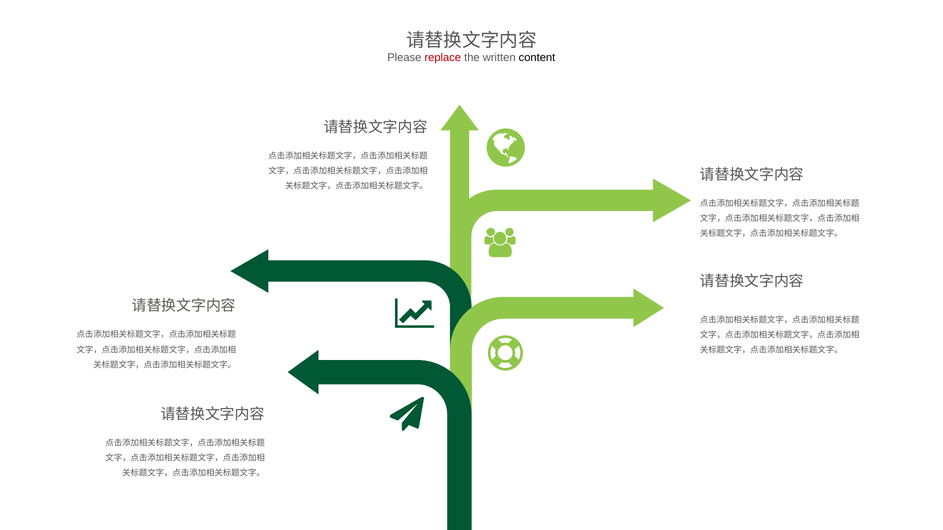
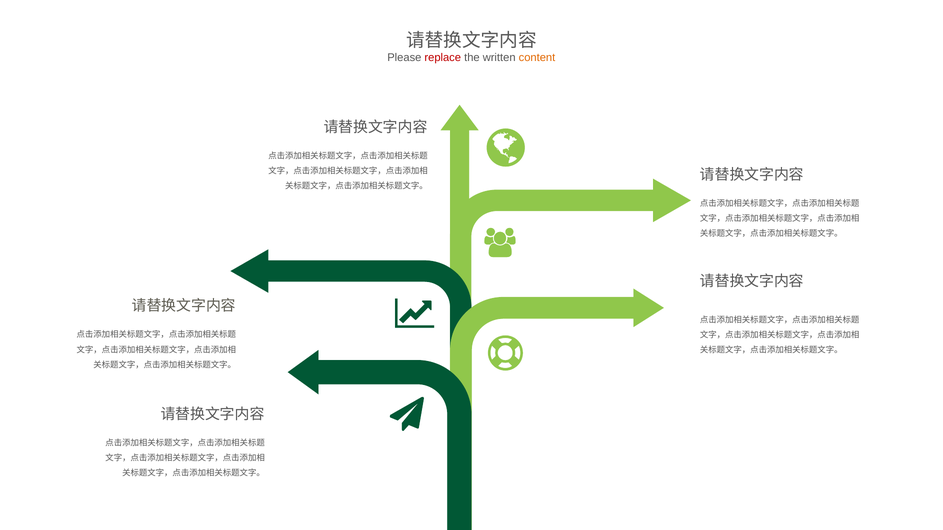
content colour: black -> orange
